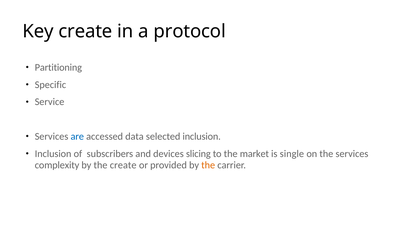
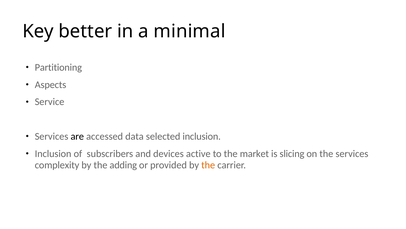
Key create: create -> better
protocol: protocol -> minimal
Specific: Specific -> Aspects
are colour: blue -> black
slicing: slicing -> active
single: single -> slicing
the create: create -> adding
